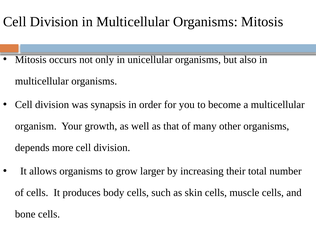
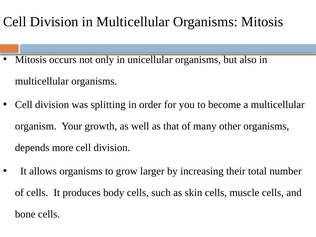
synapsis: synapsis -> splitting
